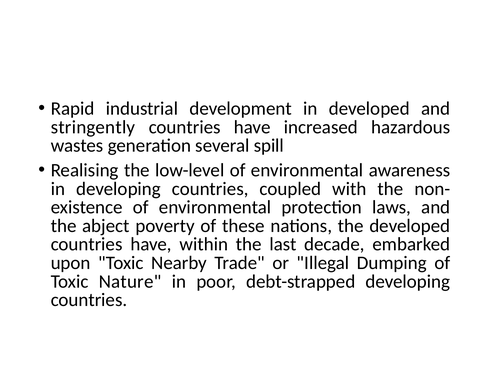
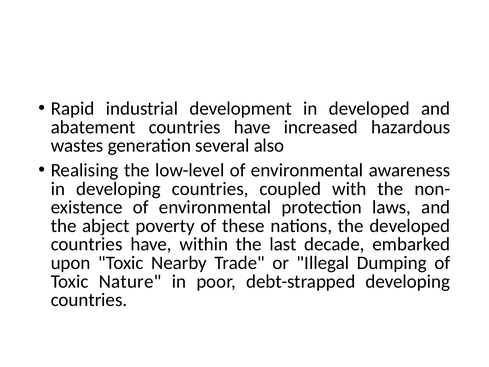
stringently: stringently -> abatement
spill: spill -> also
